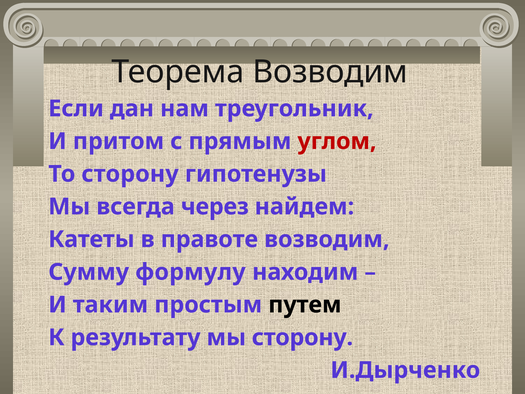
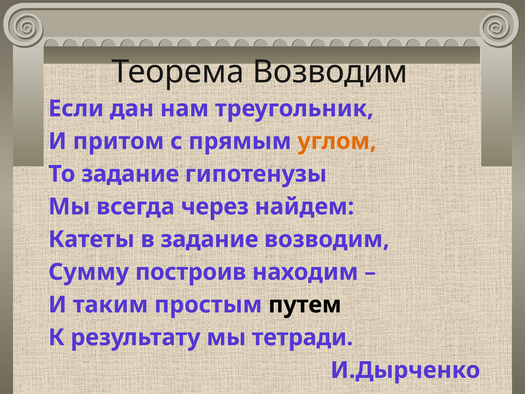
углом colour: red -> orange
То сторону: сторону -> задание
в правоте: правоте -> задание
формулу: формулу -> построив
мы сторону: сторону -> тетради
